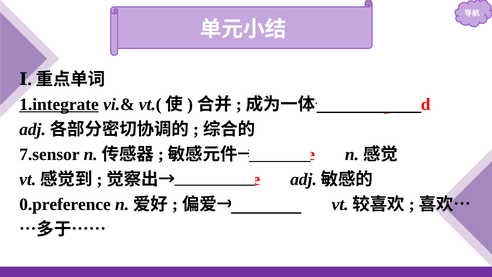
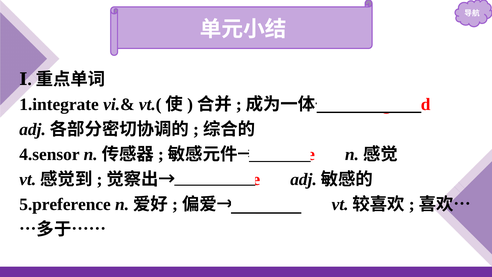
1.integrate underline: present -> none
7.sensor: 7.sensor -> 4.sensor
0.preference: 0.preference -> 5.preference
